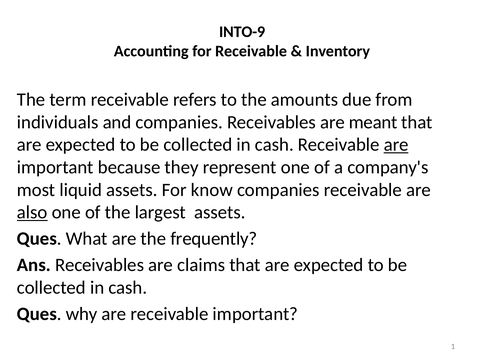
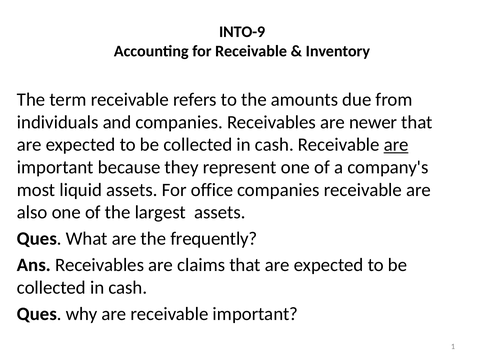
meant: meant -> newer
know: know -> office
also underline: present -> none
